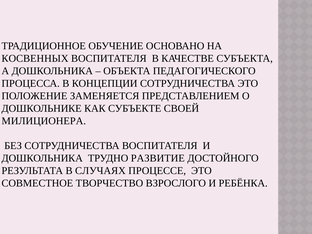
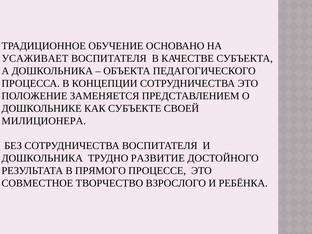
КОСВЕННЫХ: КОСВЕННЫХ -> УСАЖИВАЕТ
СЛУЧАЯХ: СЛУЧАЯХ -> ПРЯМОГО
